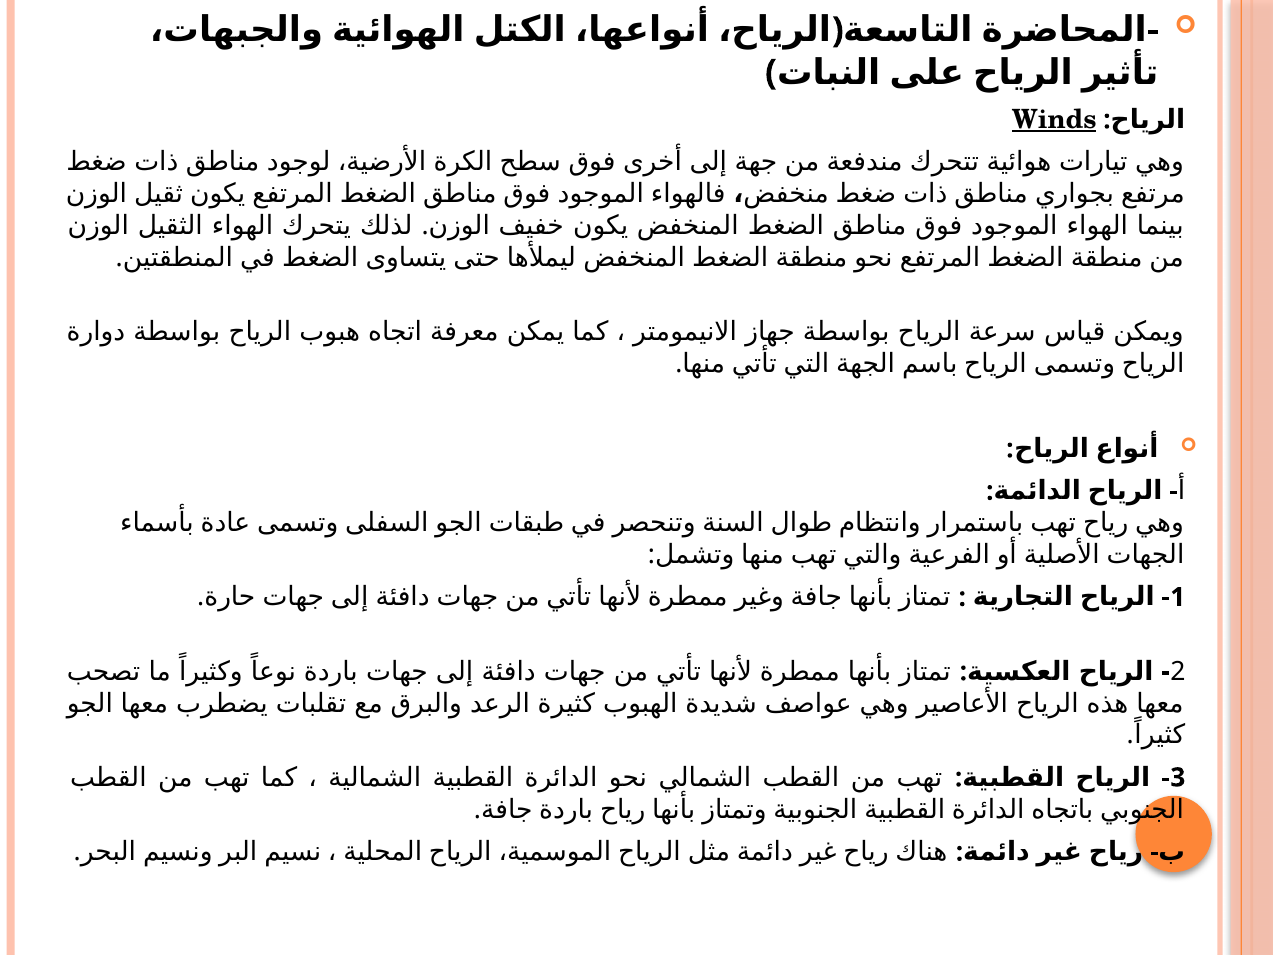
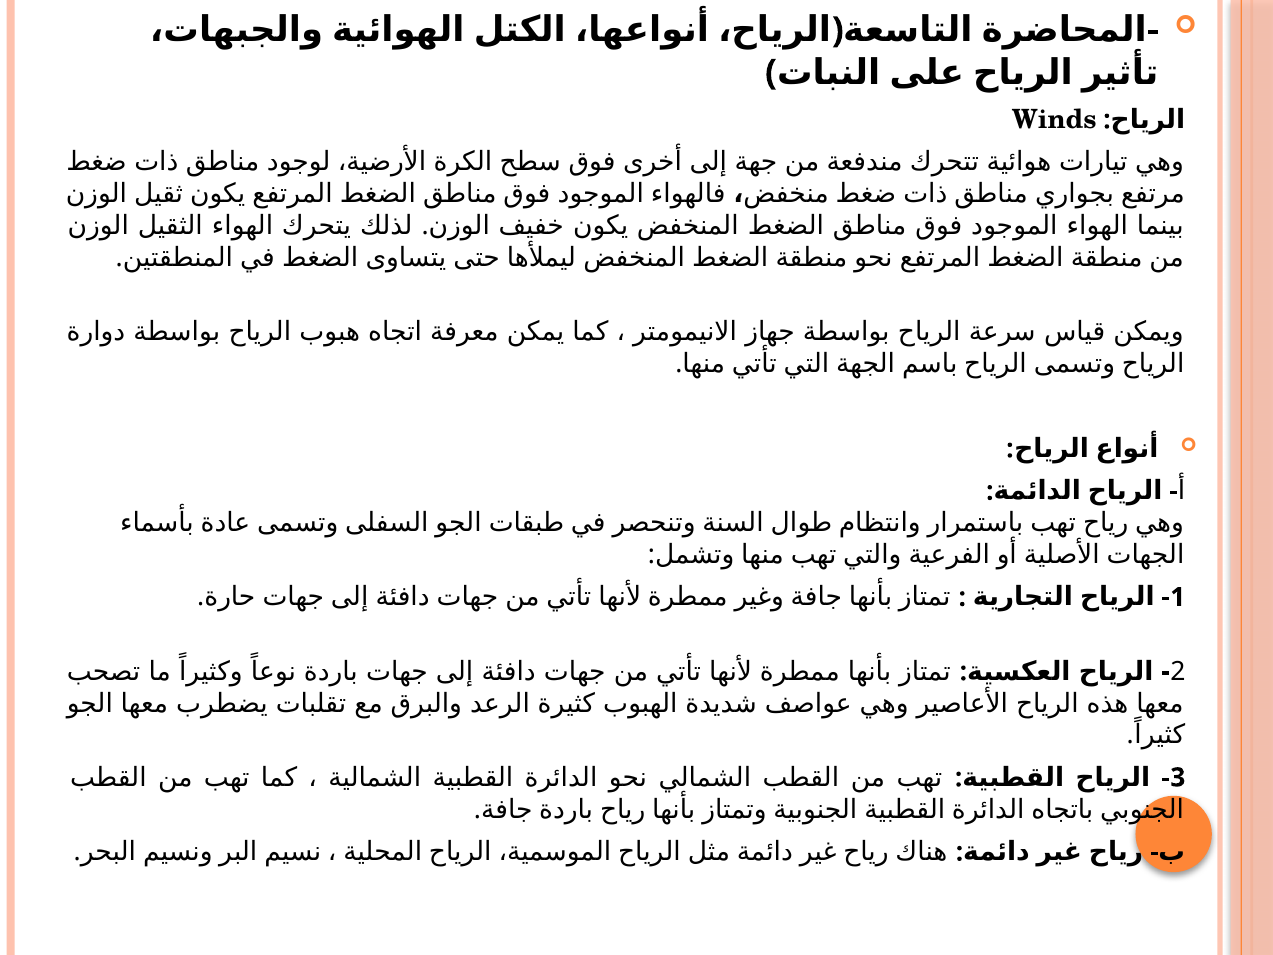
Winds underline: present -> none
